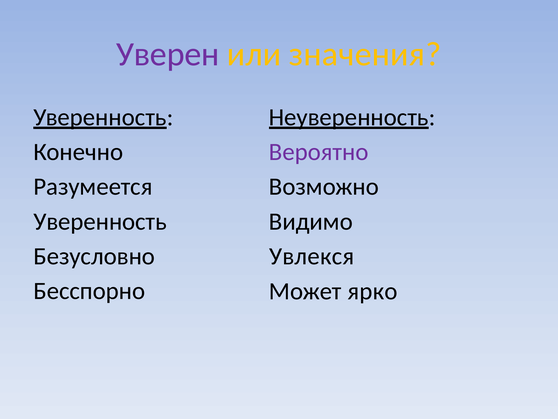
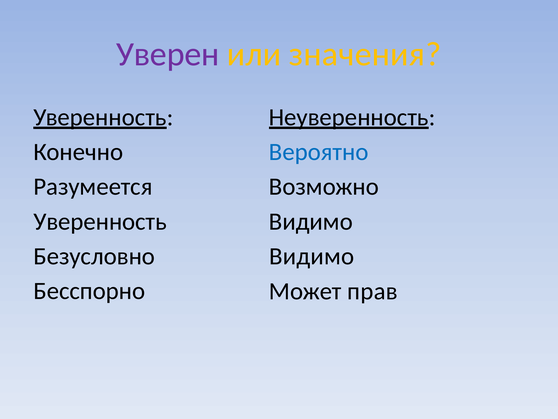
Вероятно colour: purple -> blue
Увлекся at (312, 256): Увлекся -> Видимо
ярко: ярко -> прав
